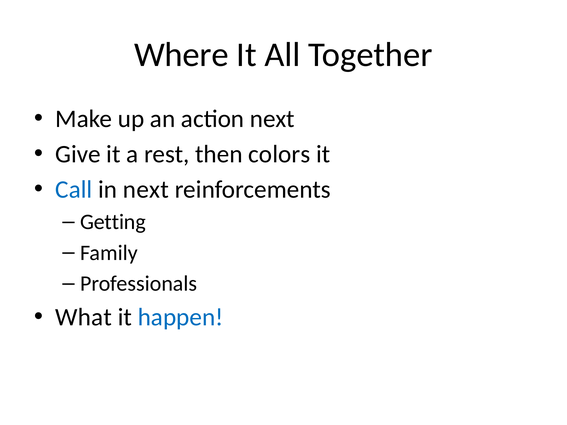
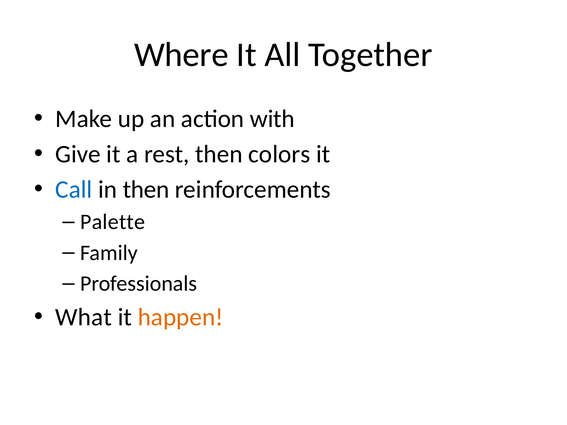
action next: next -> with
in next: next -> then
Getting: Getting -> Palette
happen colour: blue -> orange
